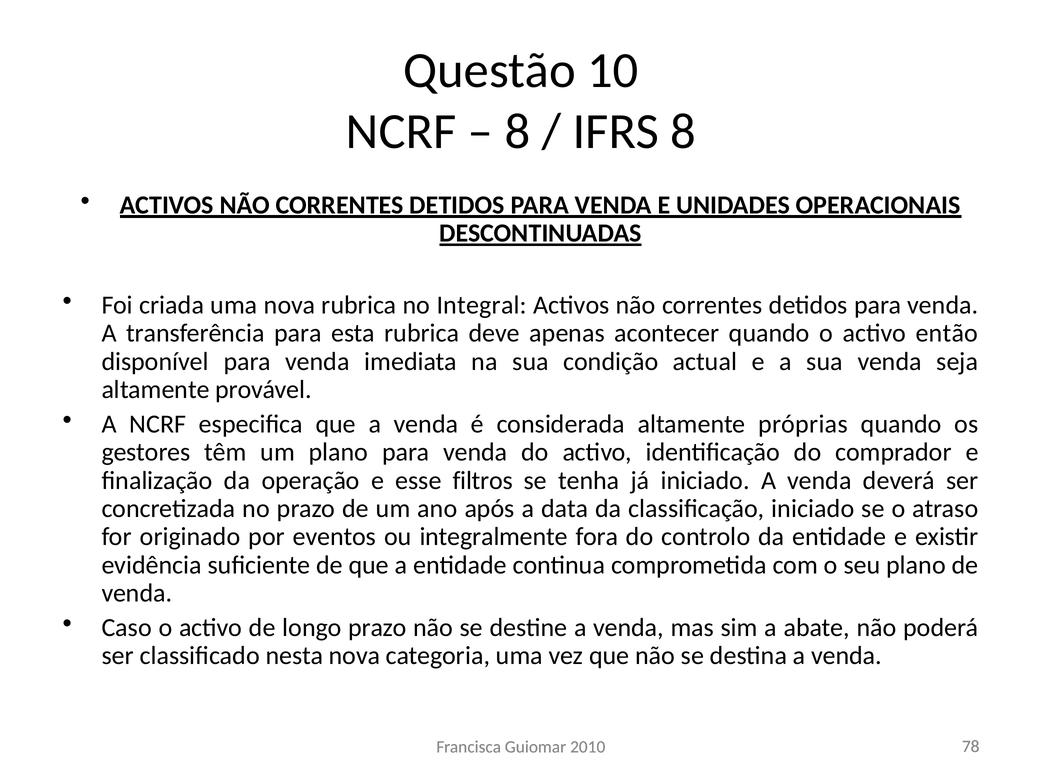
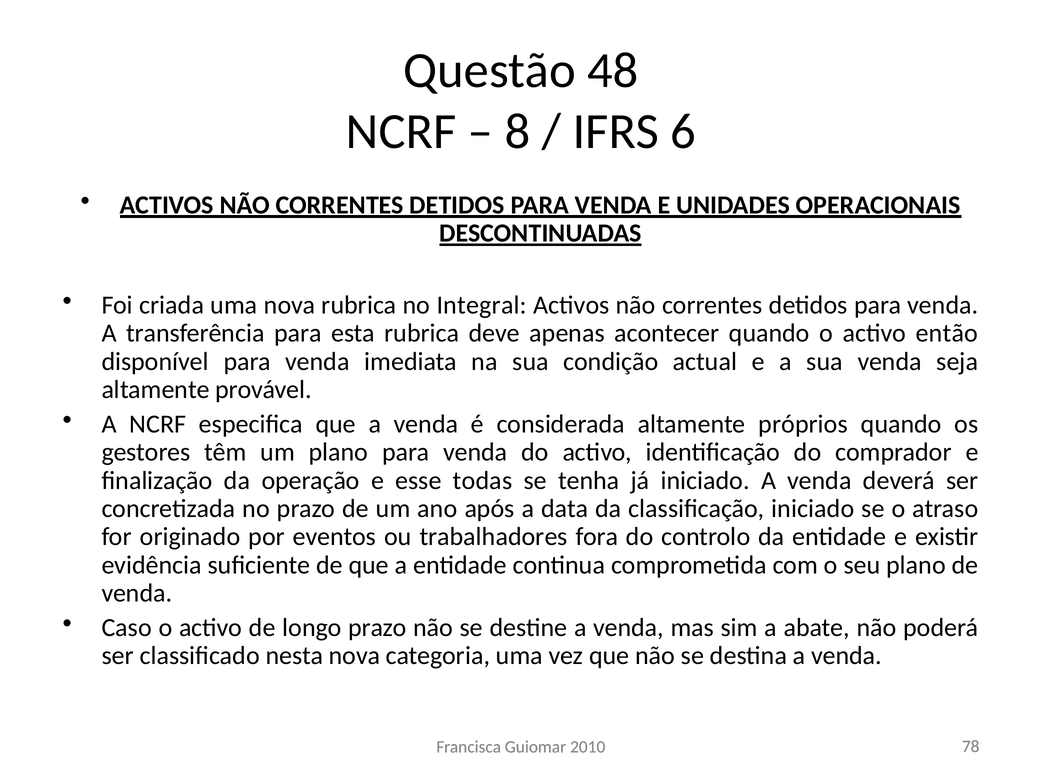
10: 10 -> 48
IFRS 8: 8 -> 6
próprias: próprias -> próprios
filtros: filtros -> todas
integralmente: integralmente -> trabalhadores
